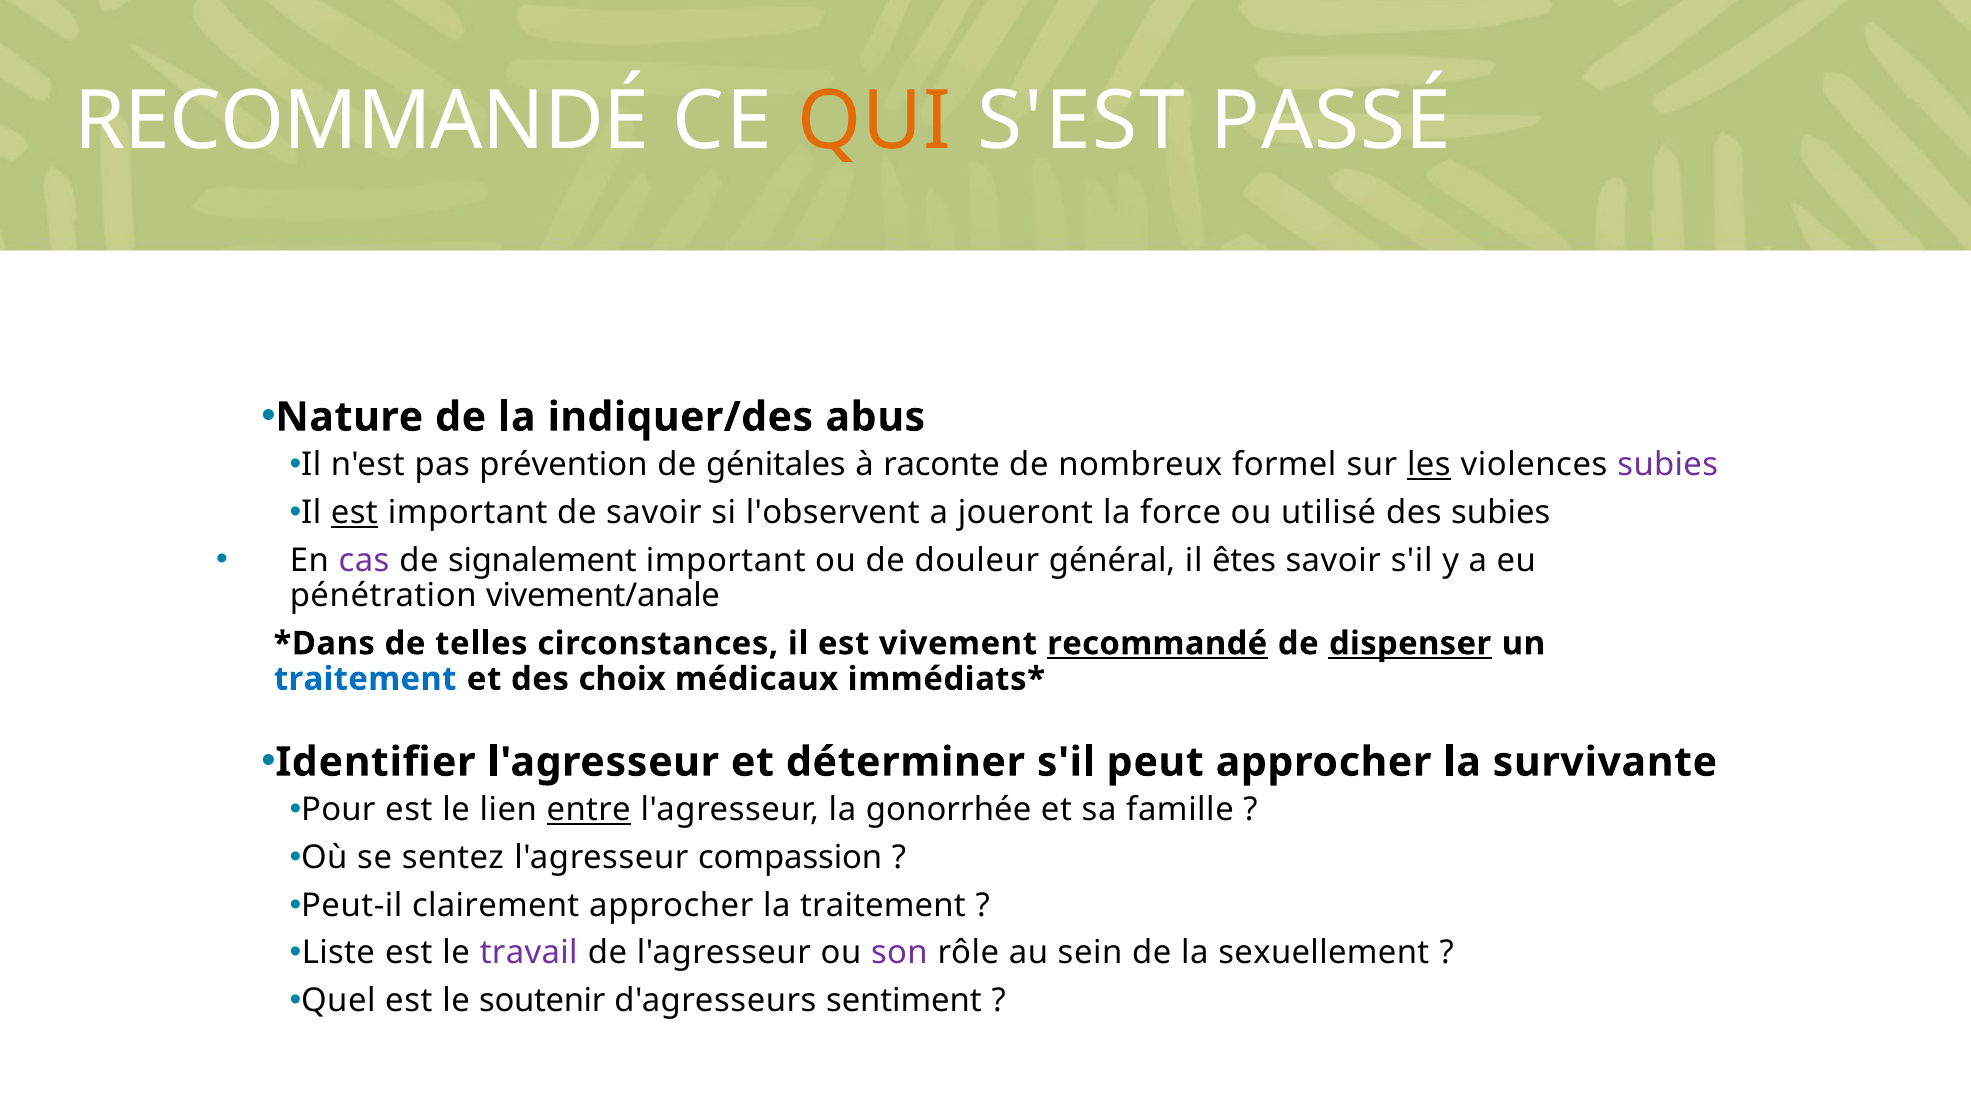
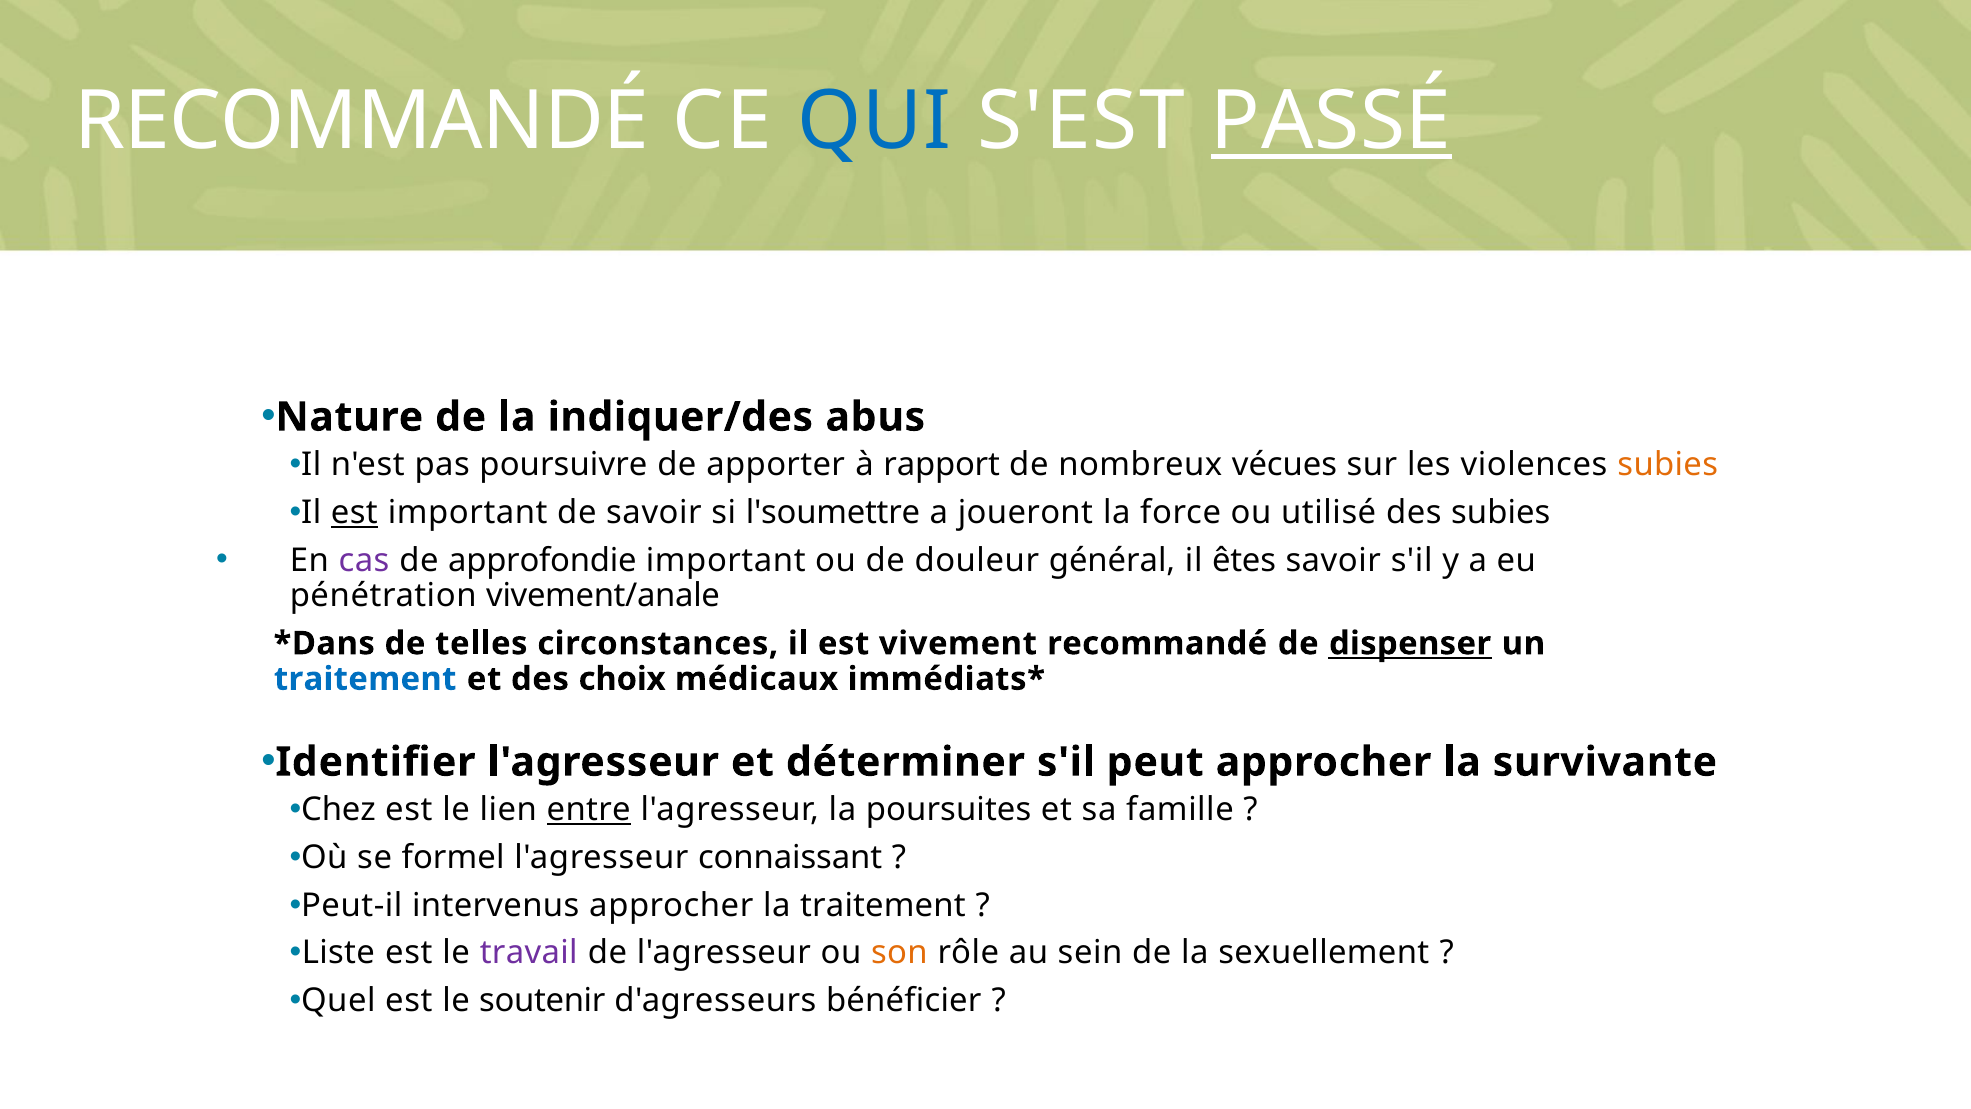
QUI colour: orange -> blue
PASSÉ underline: none -> present
prévention: prévention -> poursuivre
génitales: génitales -> apporter
raconte: raconte -> rapport
formel: formel -> vécues
les underline: present -> none
subies at (1668, 465) colour: purple -> orange
l'observent: l'observent -> l'soumettre
signalement: signalement -> approfondie
recommandé at (1157, 643) underline: present -> none
Pour: Pour -> Chez
gonorrhée: gonorrhée -> poursuites
sentez: sentez -> formel
compassion: compassion -> connaissant
clairement: clairement -> intervenus
son colour: purple -> orange
sentiment: sentiment -> bénéficier
